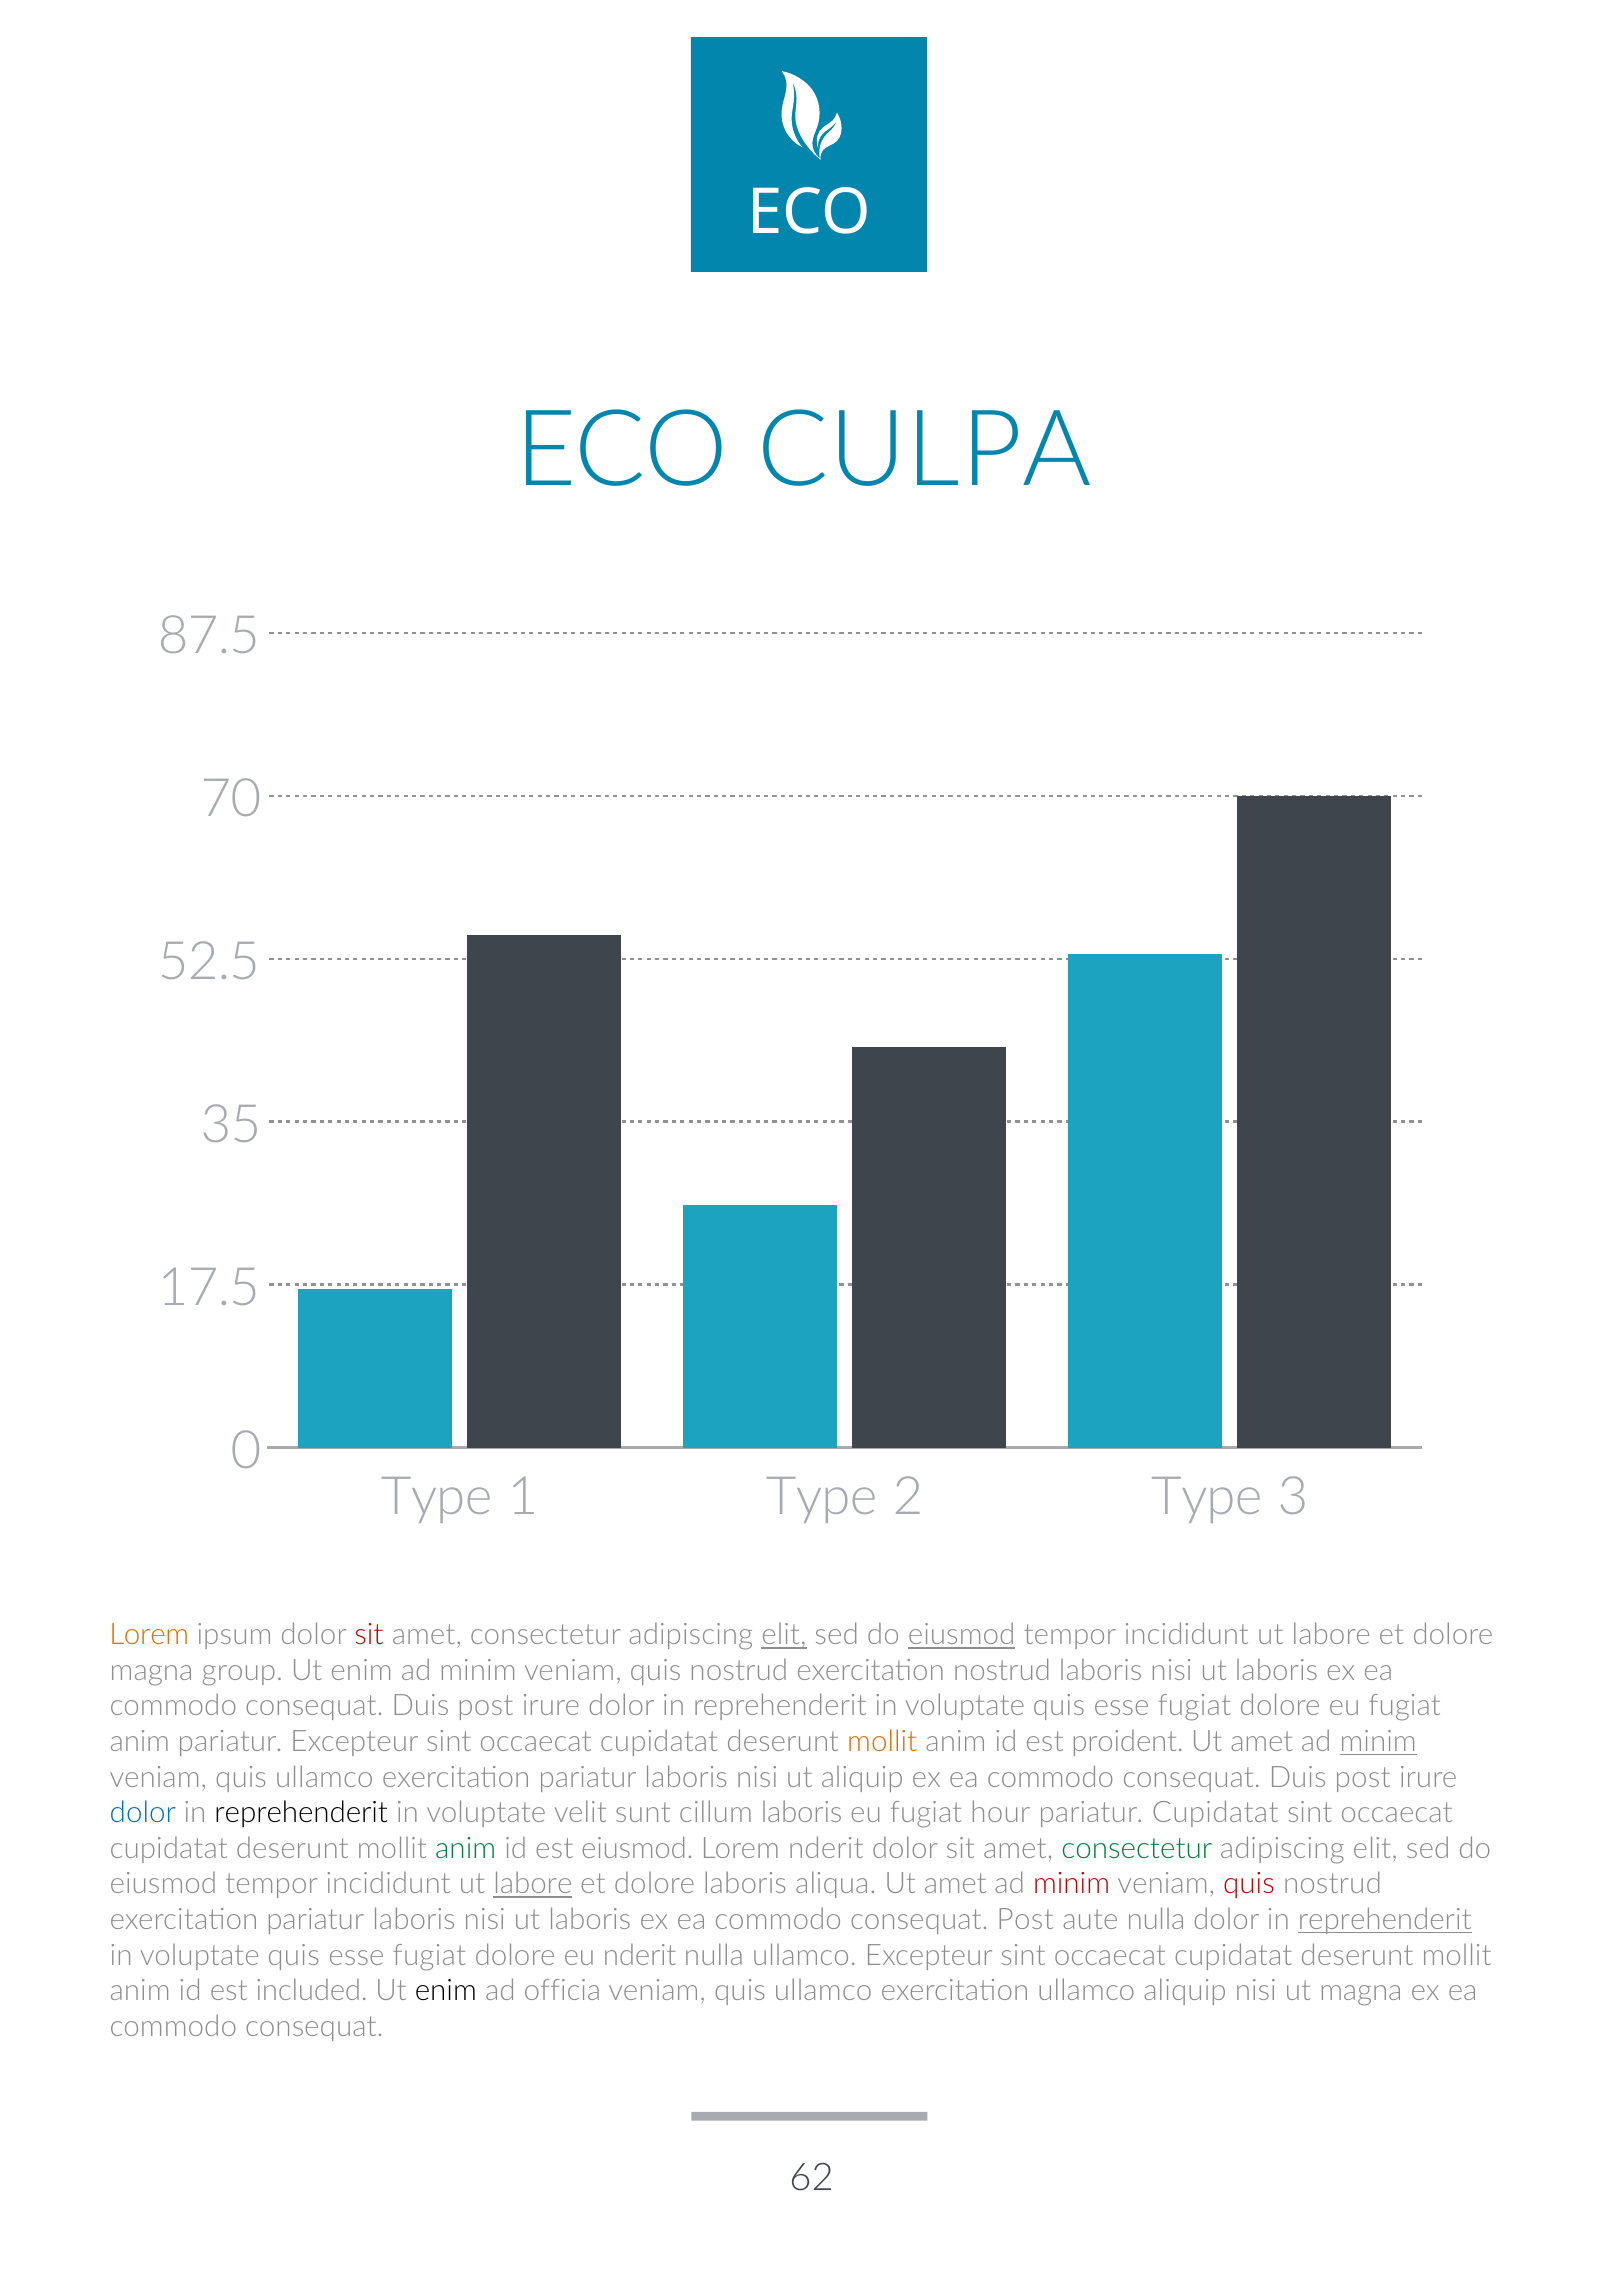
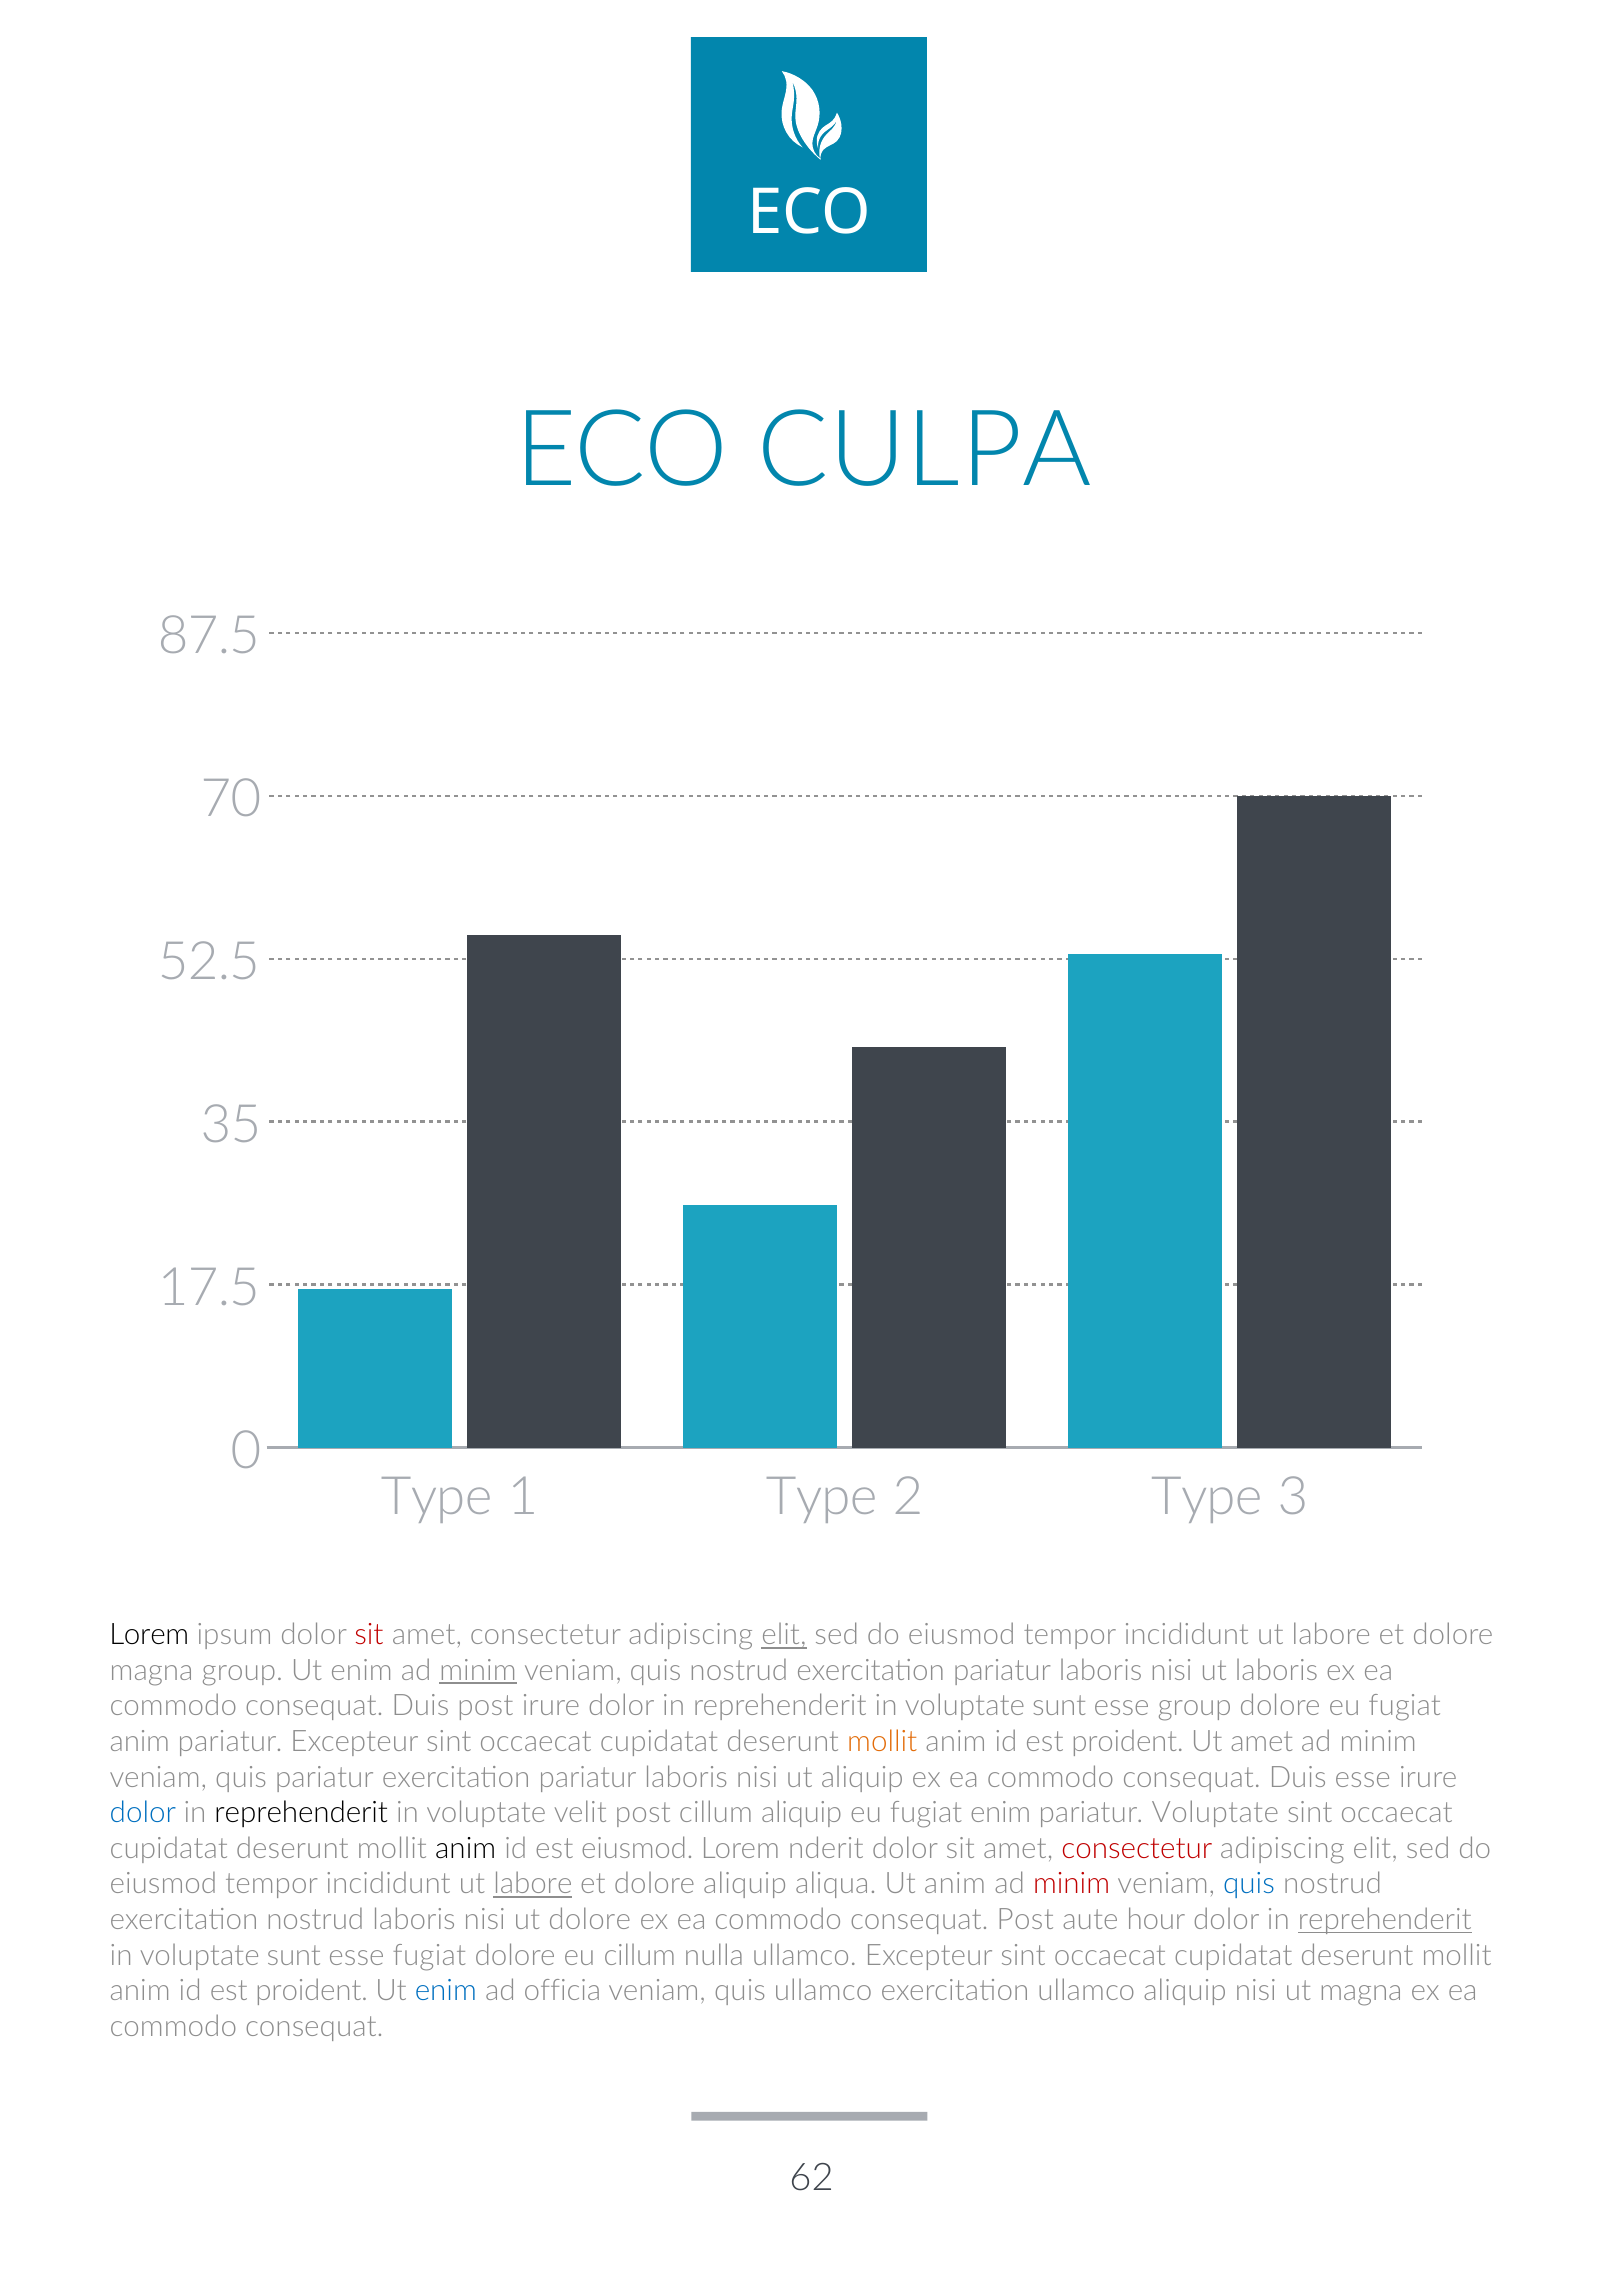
Lorem at (149, 1635) colour: orange -> black
eiusmod at (962, 1635) underline: present -> none
minim at (478, 1671) underline: none -> present
nostrud exercitation nostrud: nostrud -> pariatur
quis at (1059, 1706): quis -> sunt
fugiat at (1194, 1706): fugiat -> group
minim at (1378, 1742) underline: present -> none
ullamco at (324, 1777): ullamco -> pariatur
post at (1363, 1777): post -> esse
velit sunt: sunt -> post
cillum laboris: laboris -> aliquip
fugiat hour: hour -> enim
pariatur Cupidatat: Cupidatat -> Voluptate
anim at (466, 1849) colour: green -> black
consectetur at (1137, 1849) colour: green -> red
dolore laboris: laboris -> aliquip
aliqua Ut amet: amet -> anim
quis at (1249, 1884) colour: red -> blue
pariatur at (315, 1920): pariatur -> nostrud
laboris at (590, 1920): laboris -> dolore
aute nulla: nulla -> hour
quis at (294, 1955): quis -> sunt
eu nderit: nderit -> cillum
included at (312, 1991): included -> proident
enim at (446, 1991) colour: black -> blue
